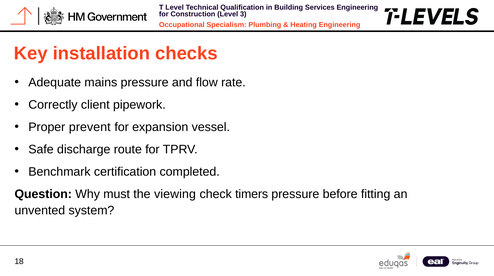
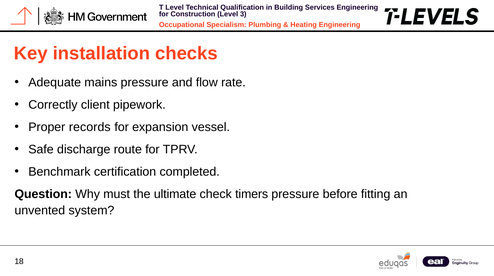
prevent: prevent -> records
viewing: viewing -> ultimate
